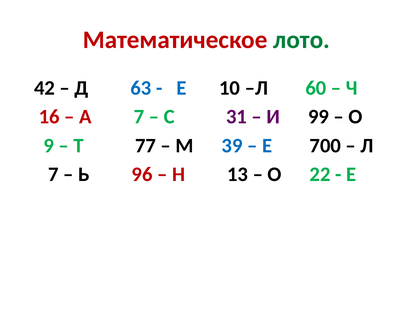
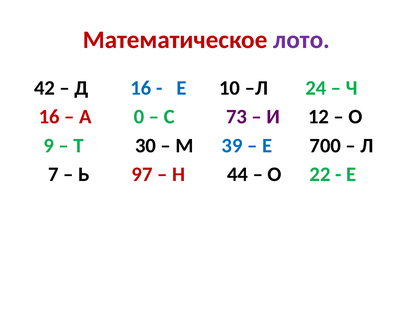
лото colour: green -> purple
Д 63: 63 -> 16
60: 60 -> 24
А 7: 7 -> 0
31: 31 -> 73
99: 99 -> 12
77: 77 -> 30
96: 96 -> 97
13: 13 -> 44
